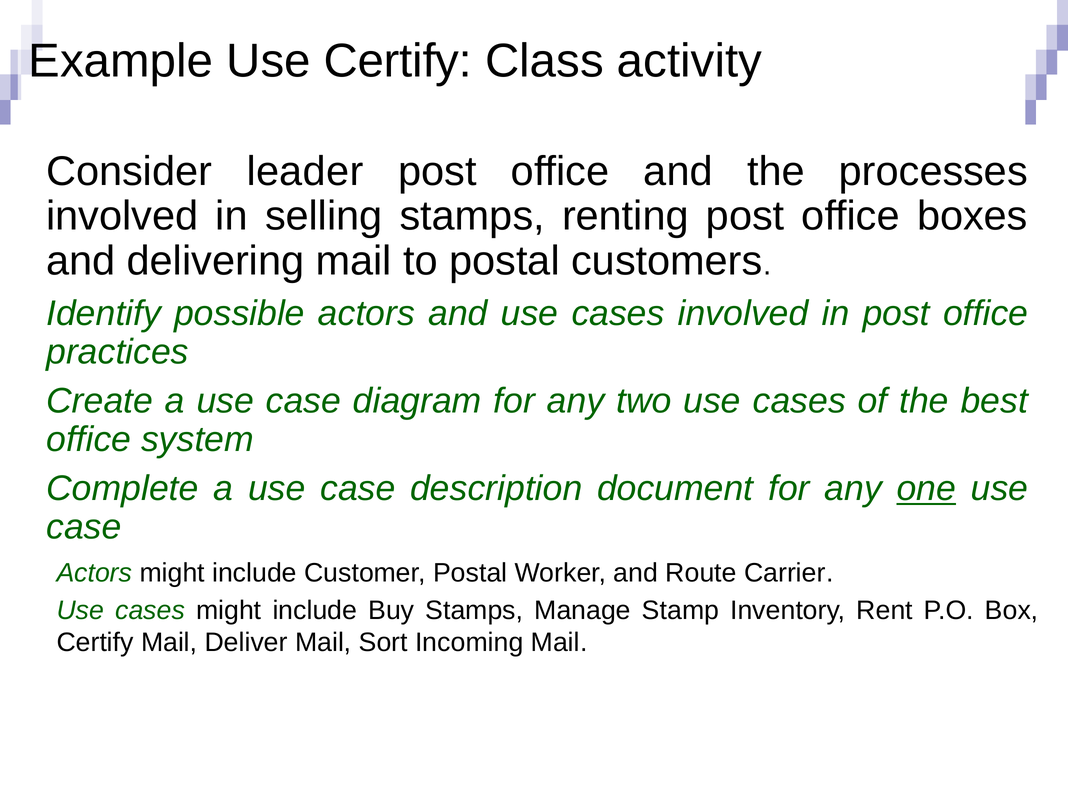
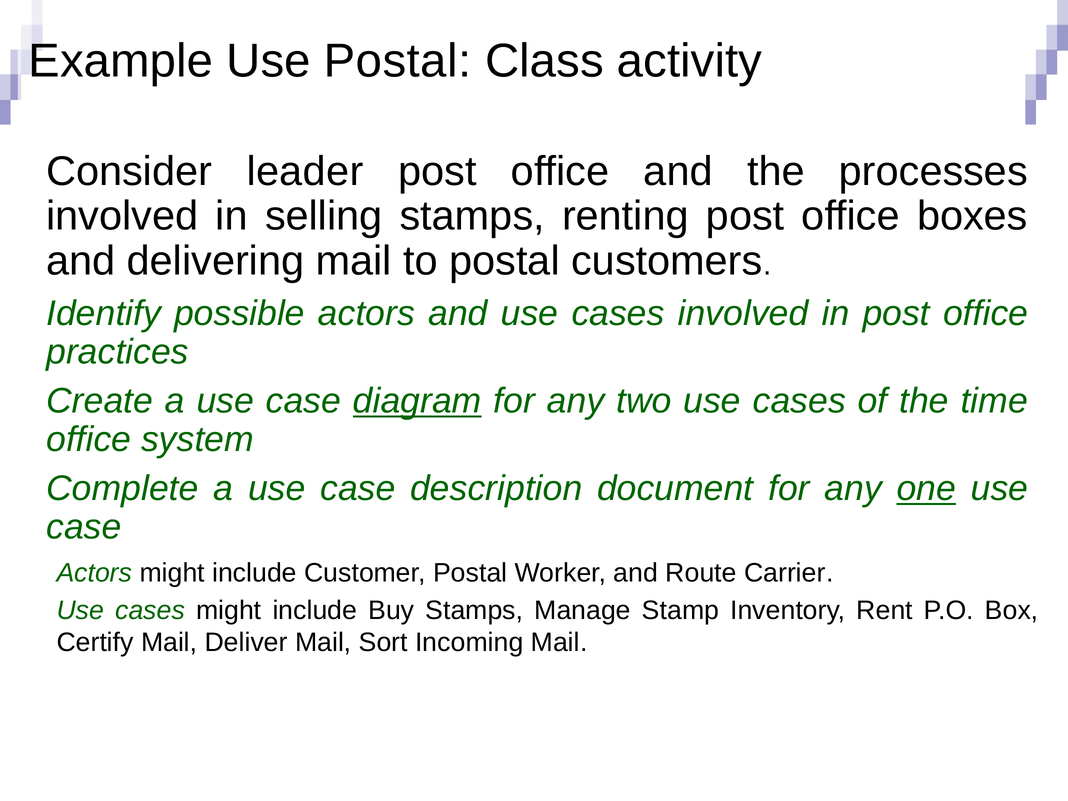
Use Certify: Certify -> Postal
diagram underline: none -> present
best: best -> time
